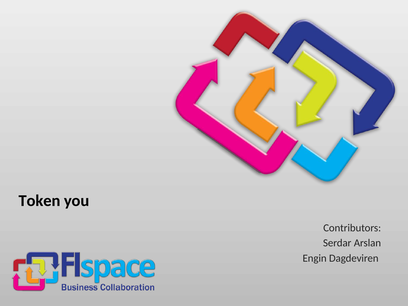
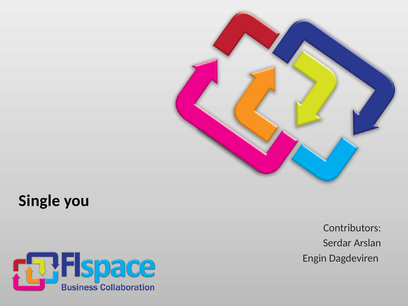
Token: Token -> Single
